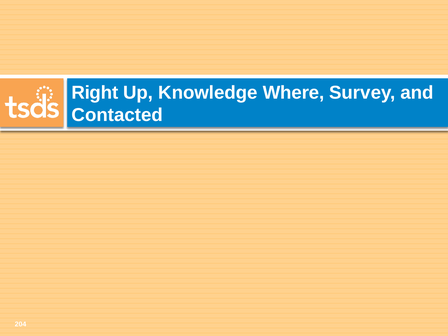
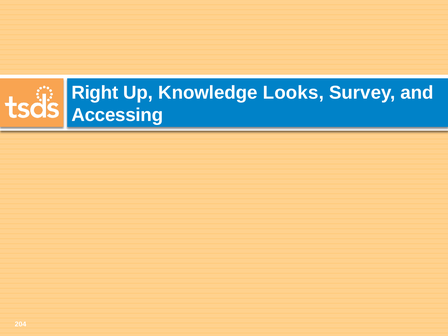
Where: Where -> Looks
Contacted: Contacted -> Accessing
